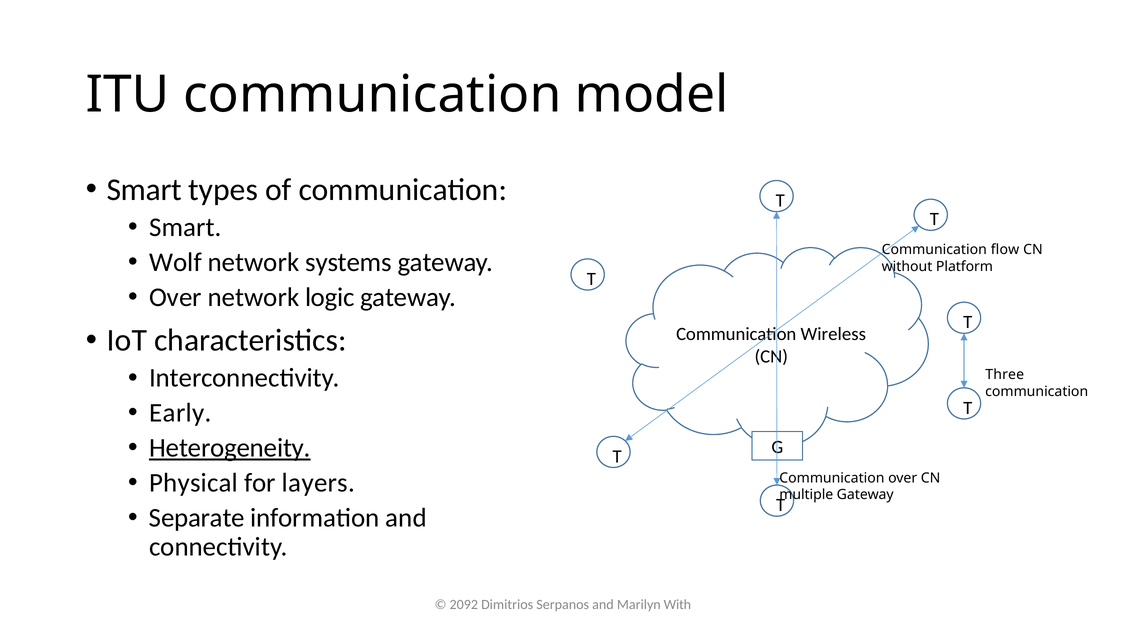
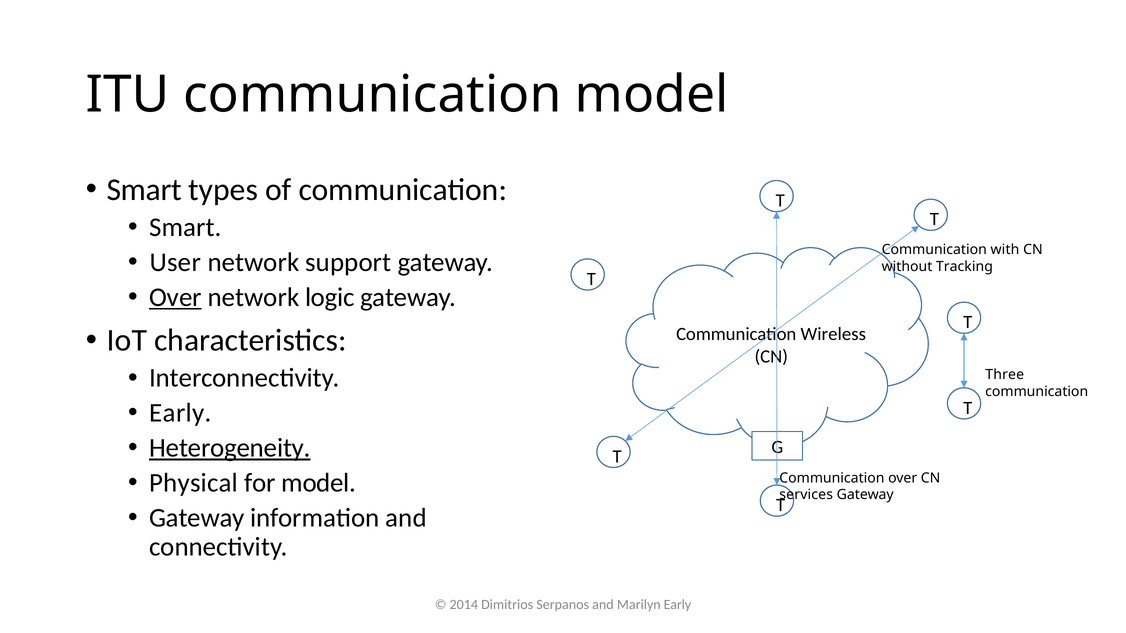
flow: flow -> with
Wolf: Wolf -> User
systems: systems -> support
Platform: Platform -> Tracking
Over at (175, 297) underline: none -> present
for layers: layers -> model
multiple: multiple -> services
Separate at (197, 518): Separate -> Gateway
2092: 2092 -> 2014
Marilyn With: With -> Early
